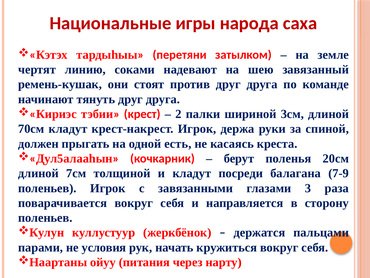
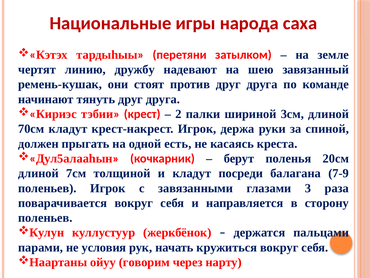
соками: соками -> дружбу
питания: питания -> говорим
